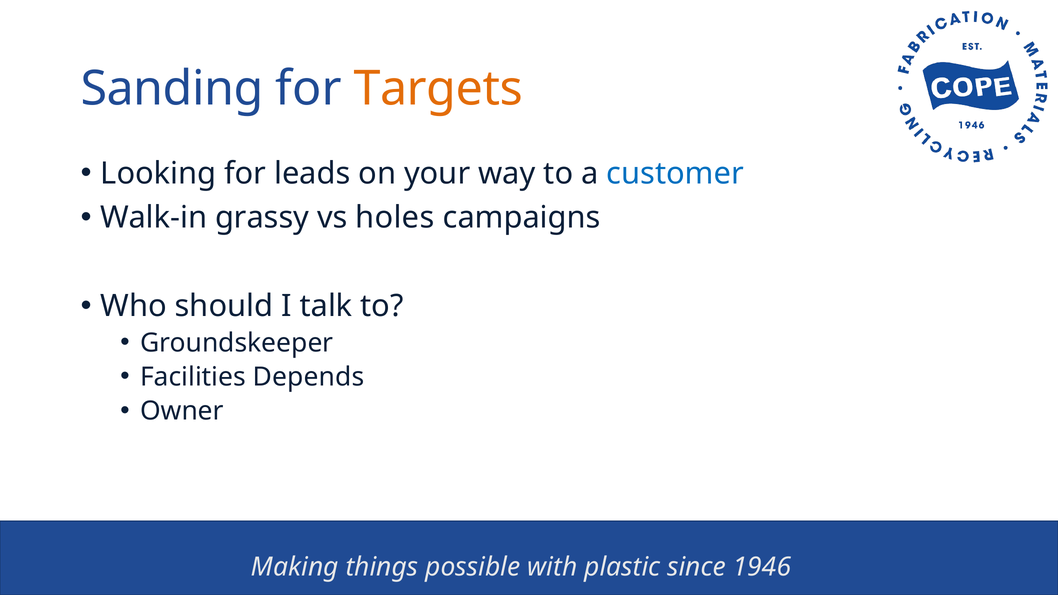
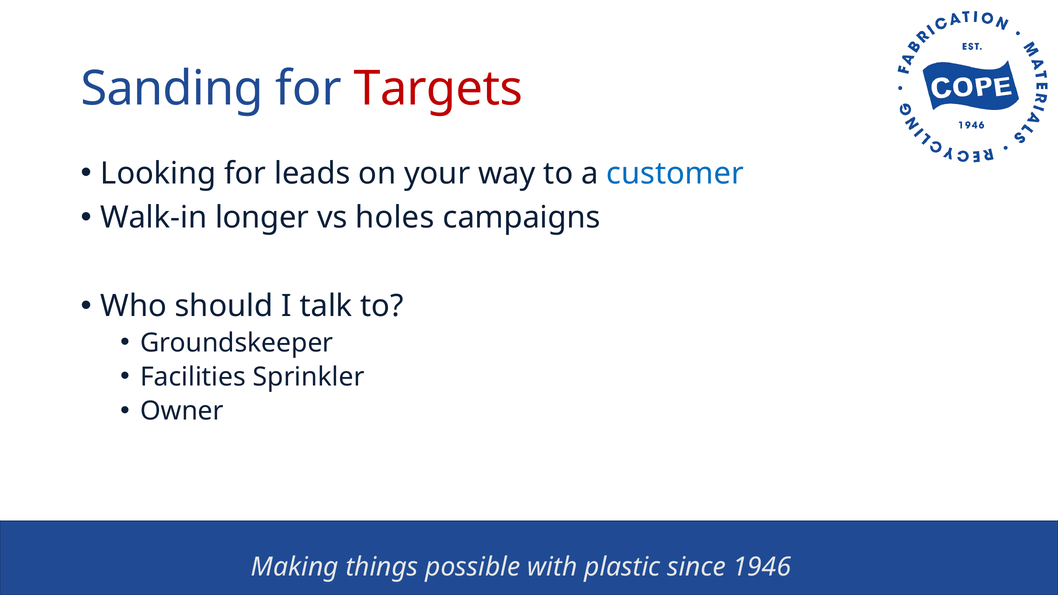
Targets colour: orange -> red
grassy: grassy -> longer
Depends: Depends -> Sprinkler
